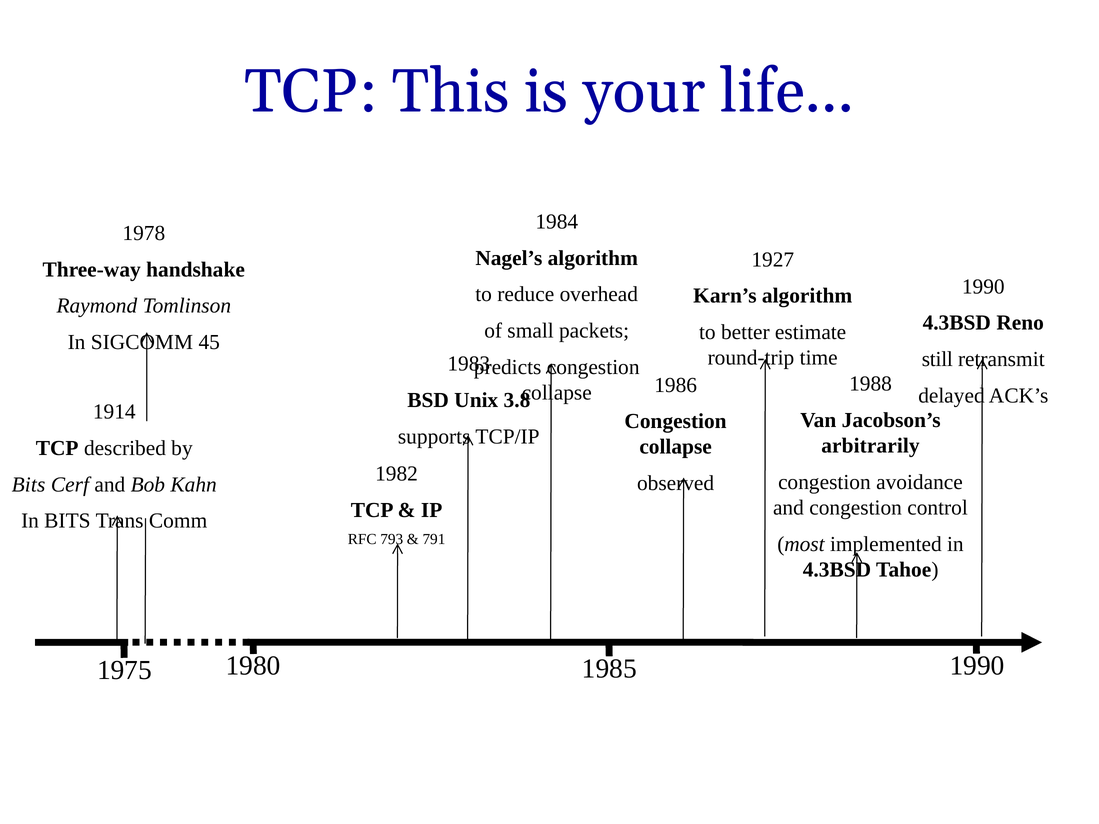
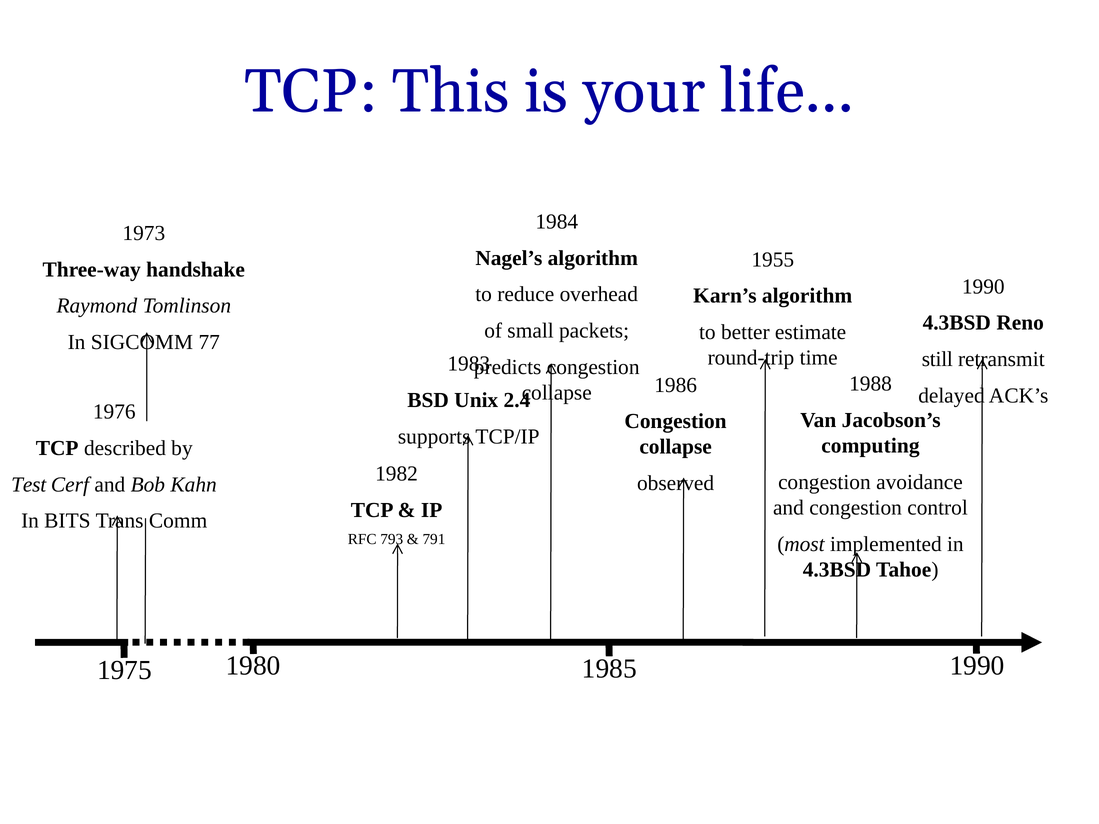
1978: 1978 -> 1973
1927: 1927 -> 1955
45: 45 -> 77
3.8: 3.8 -> 2.4
1914: 1914 -> 1976
arbitrarily: arbitrarily -> computing
Bits at (29, 485): Bits -> Test
